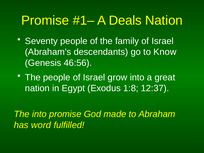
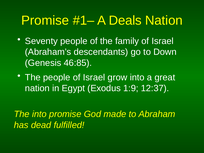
Know: Know -> Down
46:56: 46:56 -> 46:85
1:8: 1:8 -> 1:9
word: word -> dead
